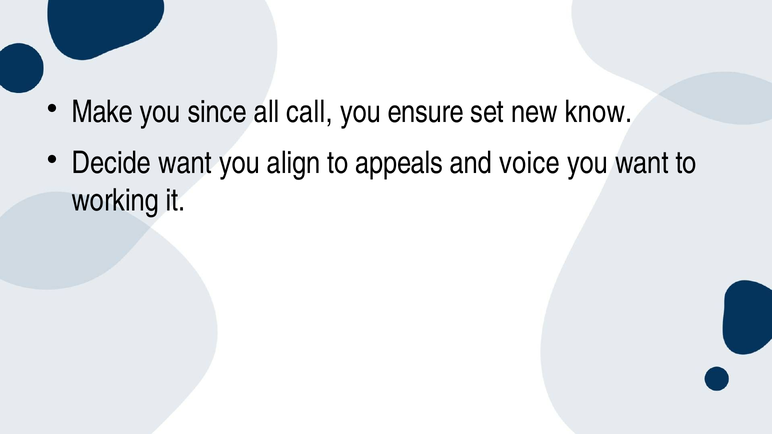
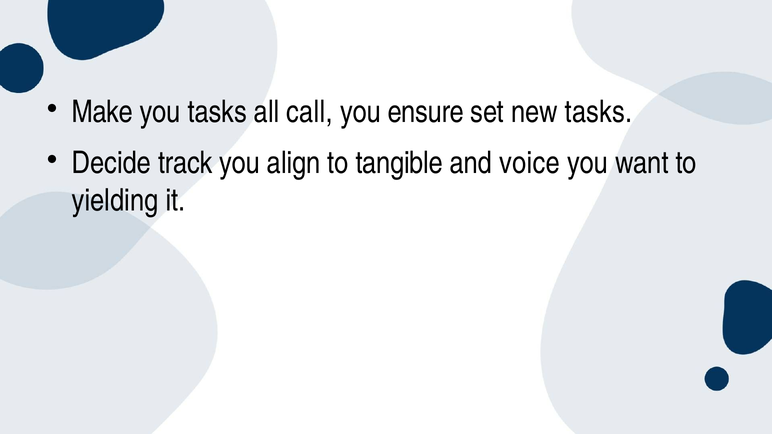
you since: since -> tasks
new know: know -> tasks
Decide want: want -> track
appeals: appeals -> tangible
working: working -> yielding
